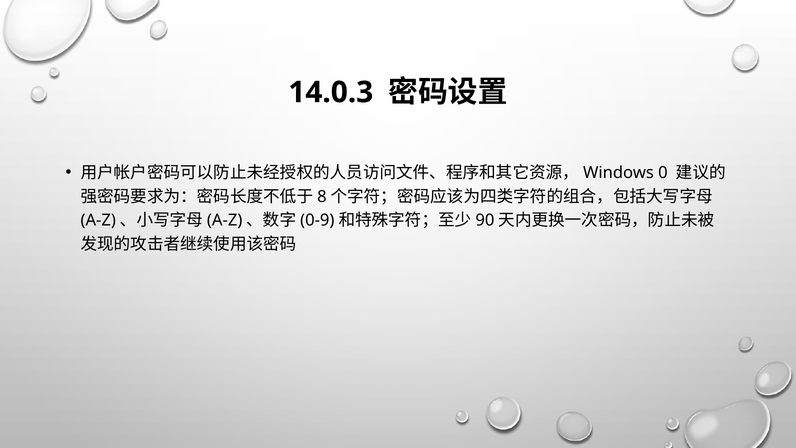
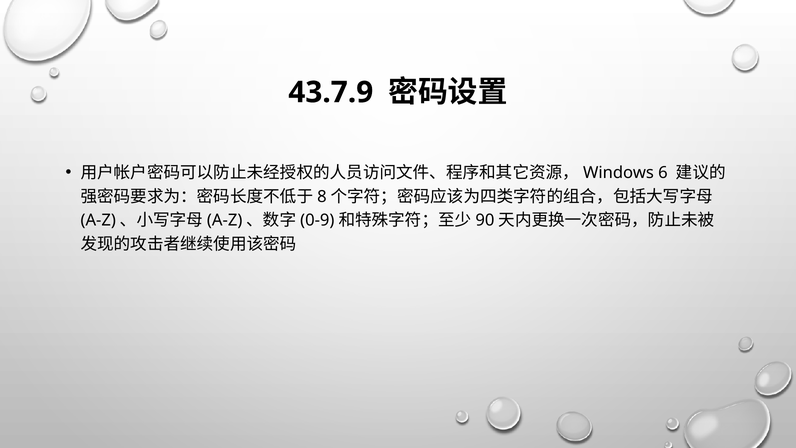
14.0.3: 14.0.3 -> 43.7.9
0: 0 -> 6
